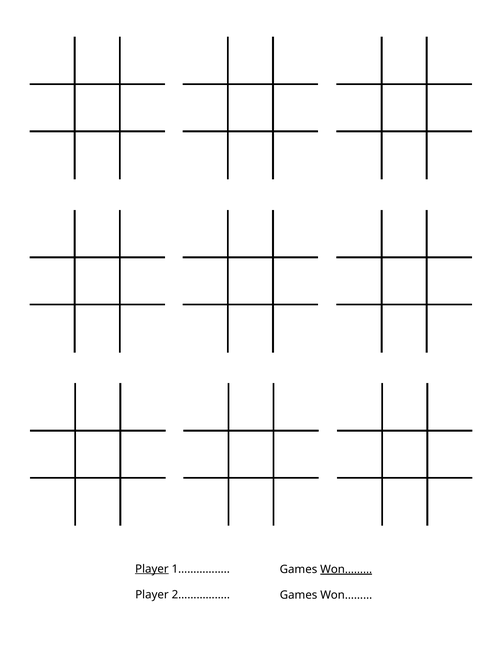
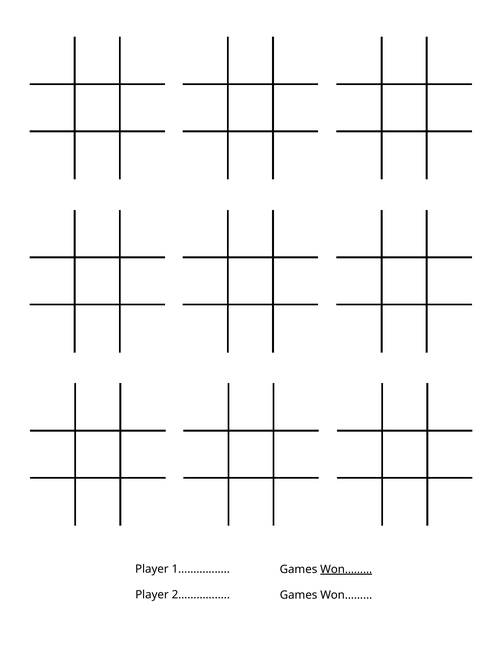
Player at (152, 569) underline: present -> none
